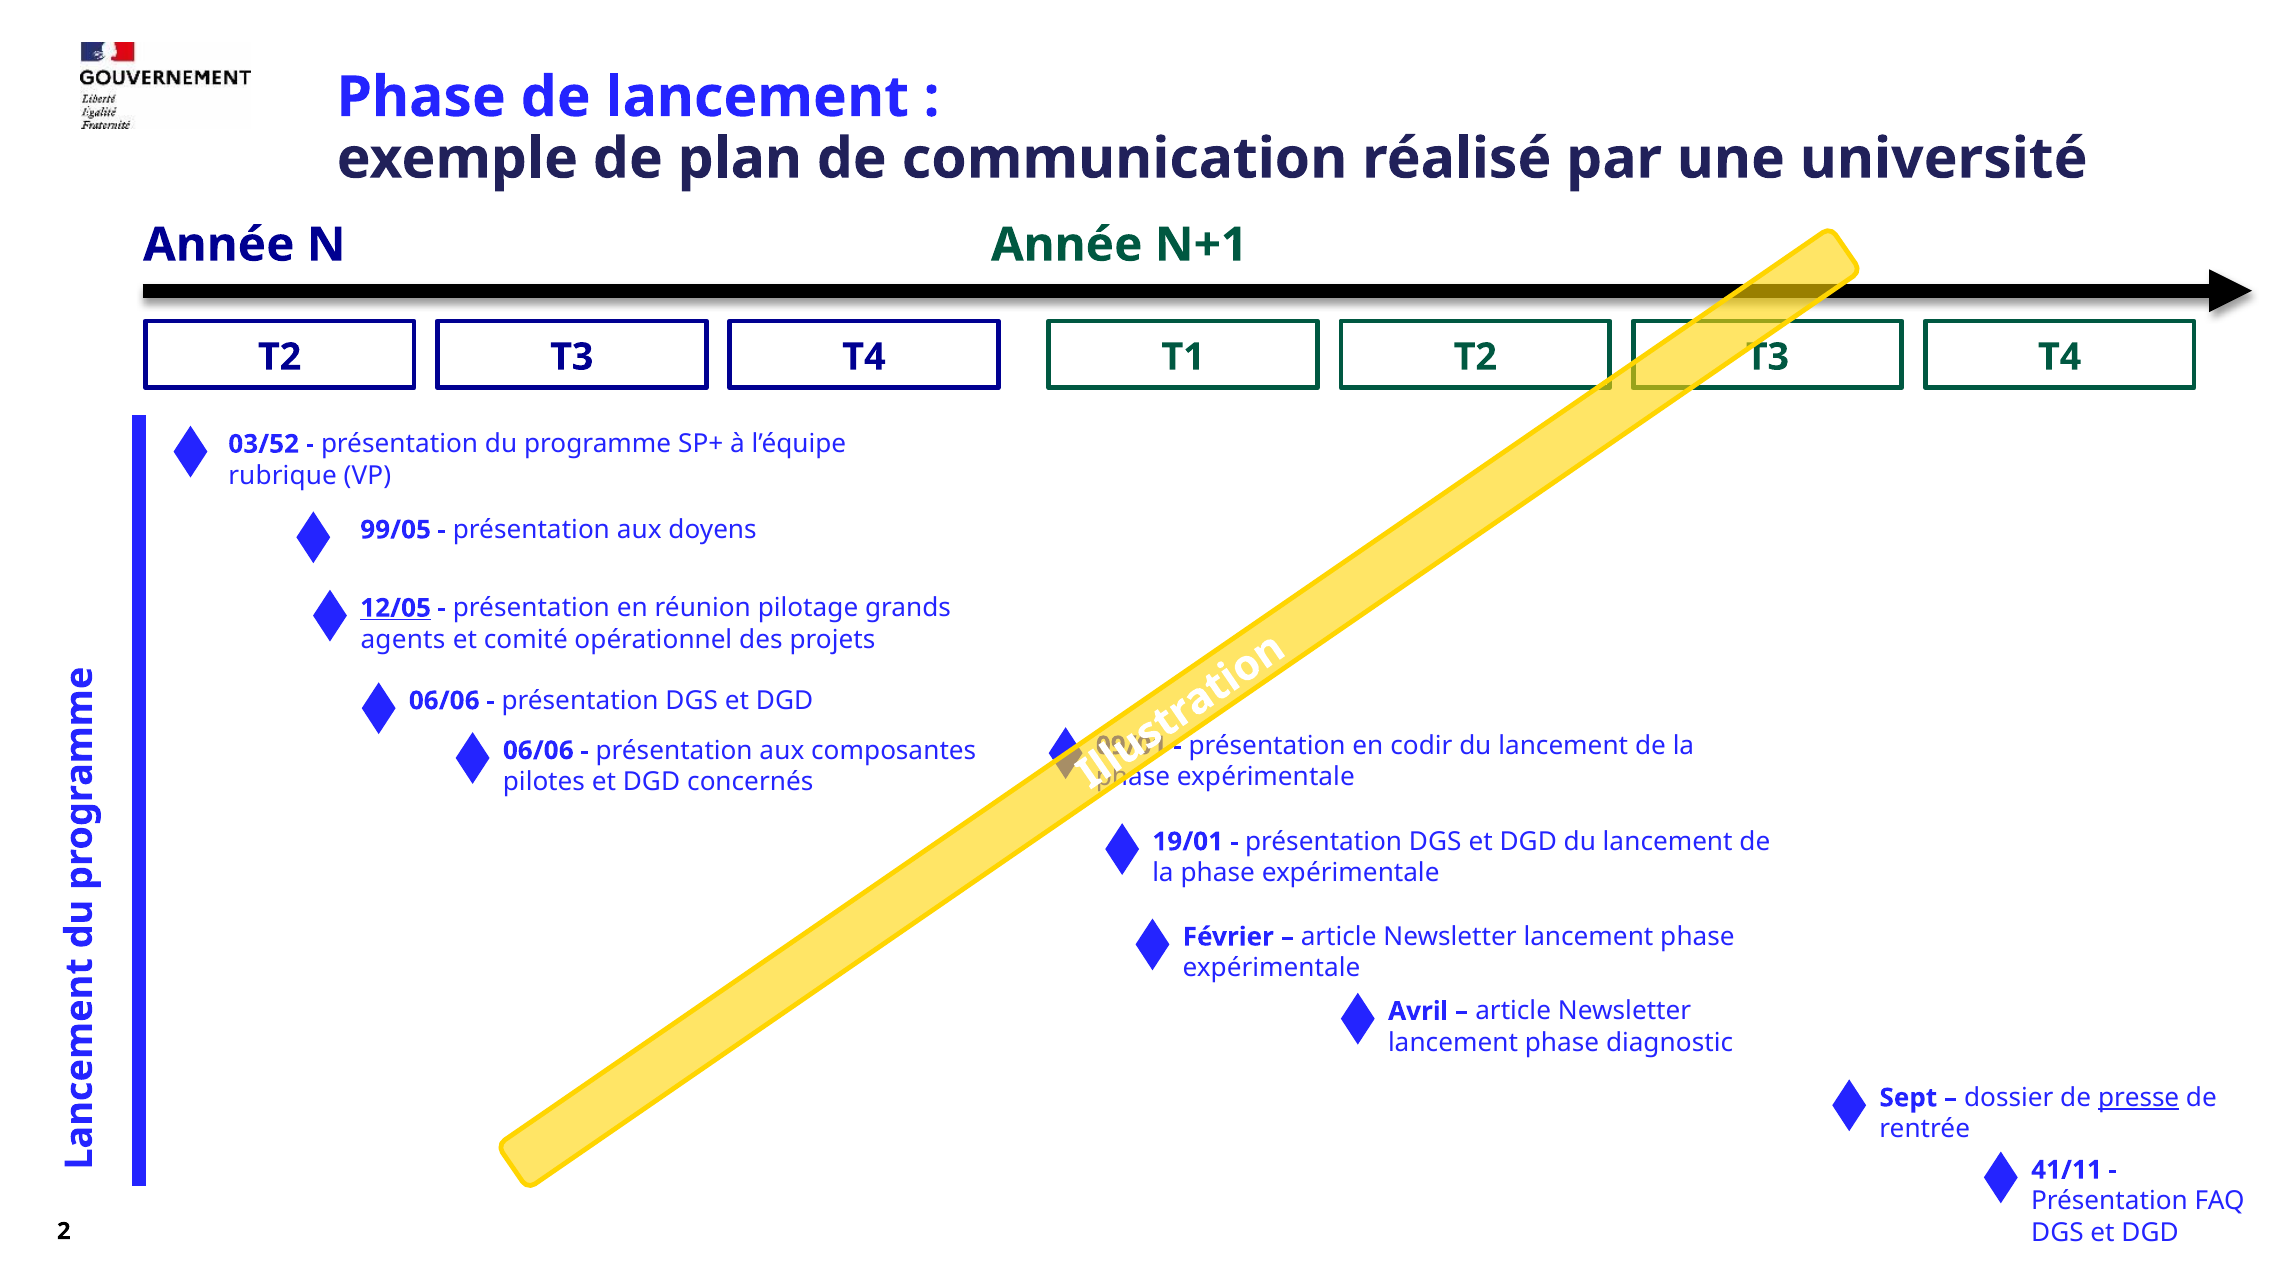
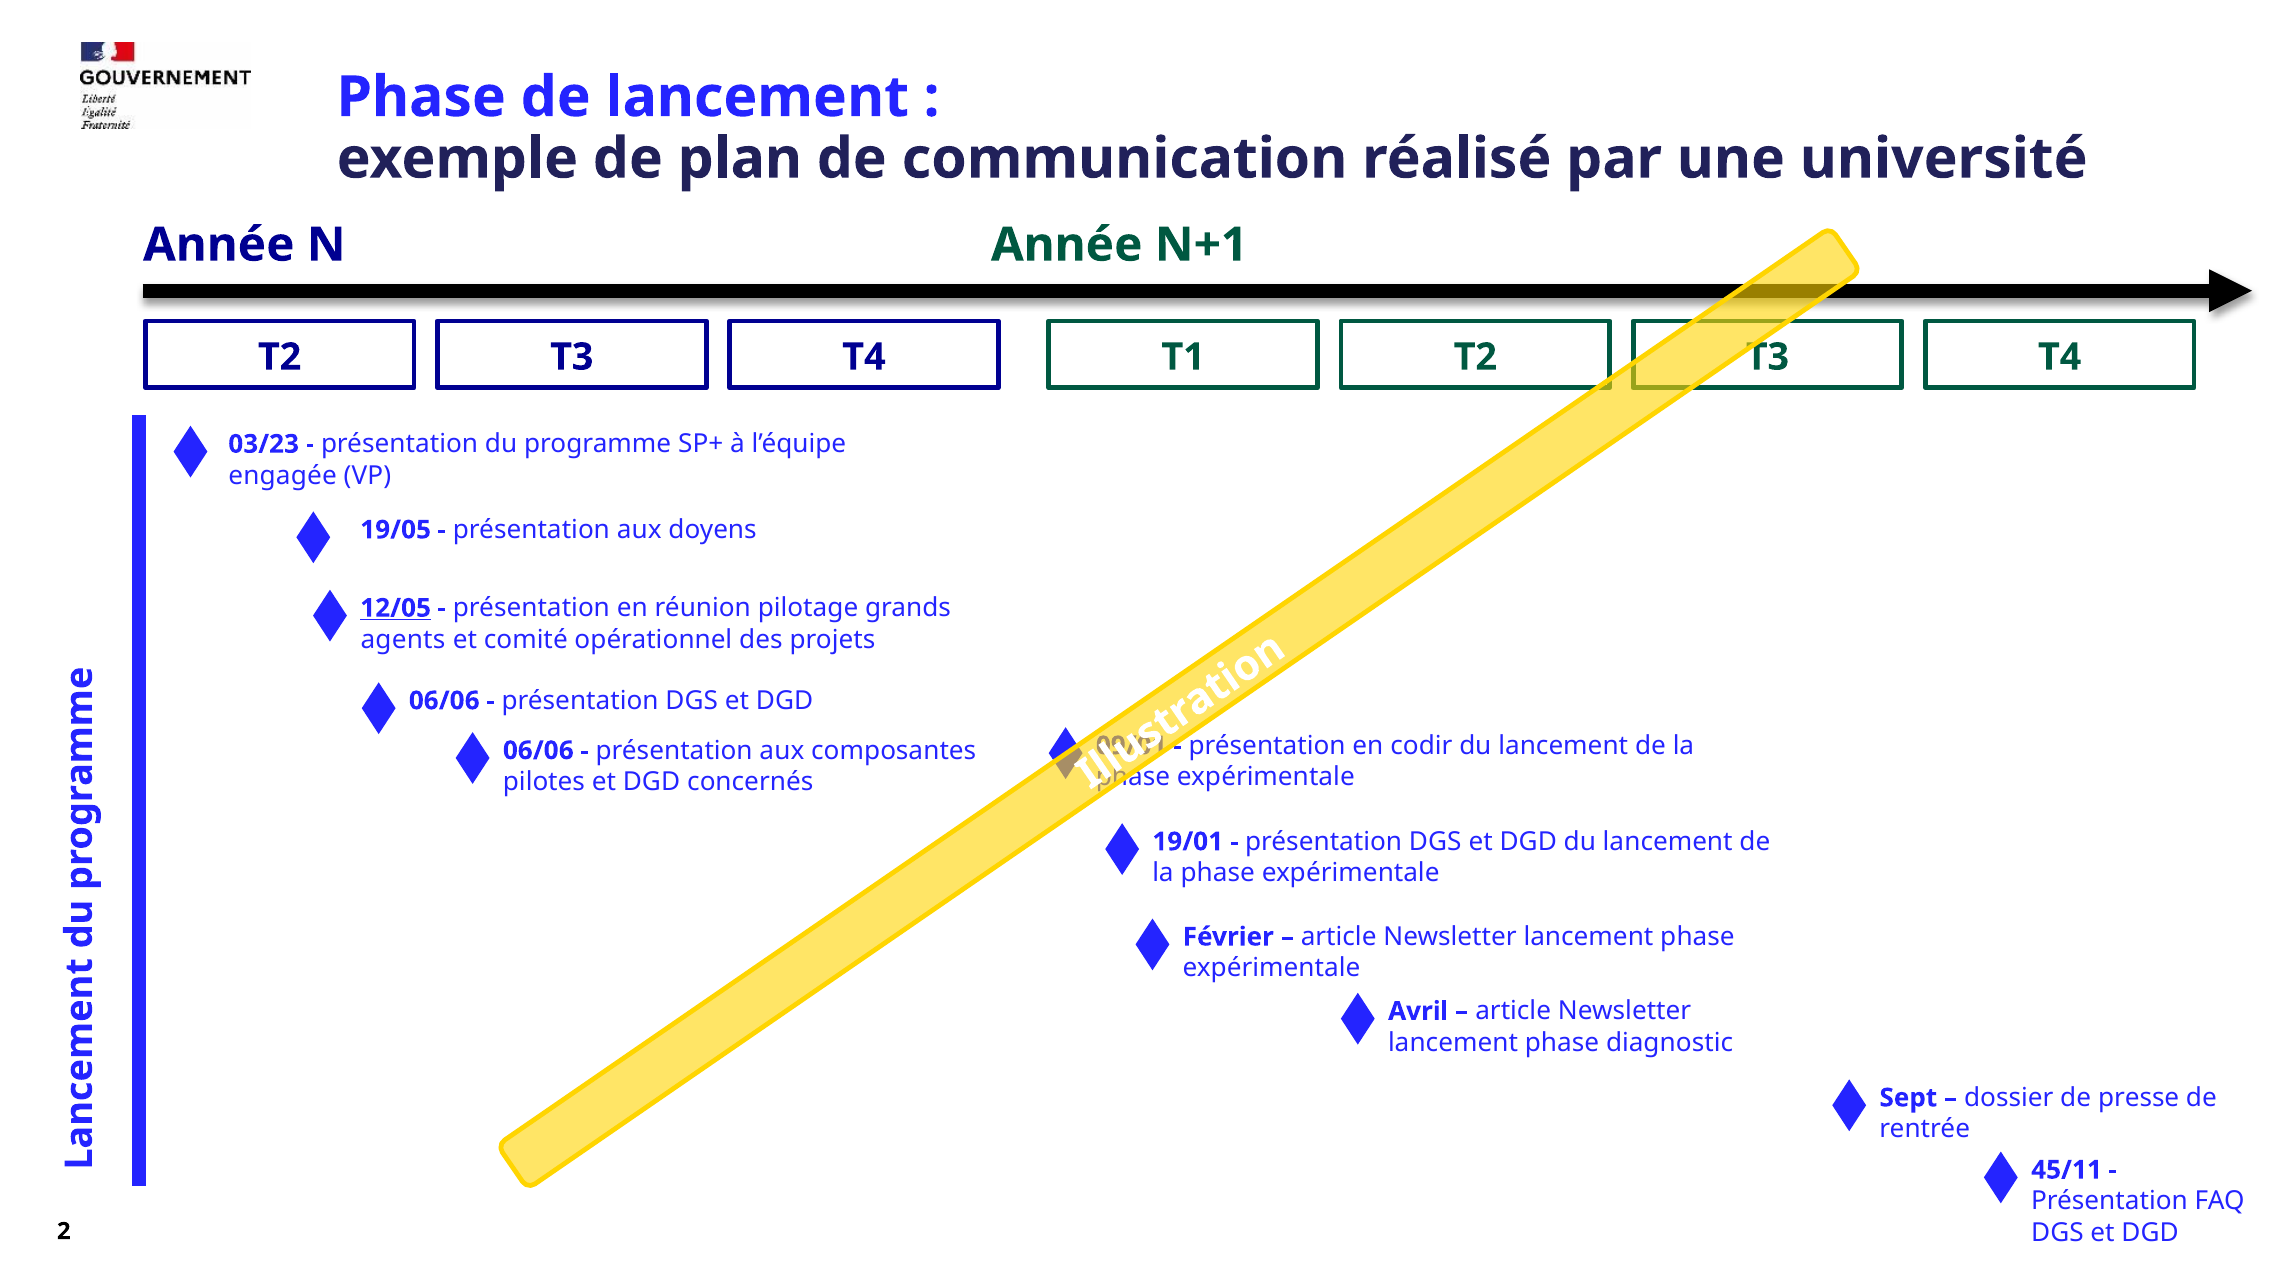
03/52: 03/52 -> 03/23
rubrique: rubrique -> engagée
99/05: 99/05 -> 19/05
presse underline: present -> none
41/11: 41/11 -> 45/11
